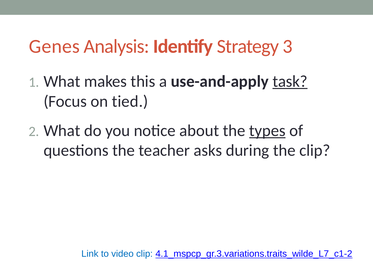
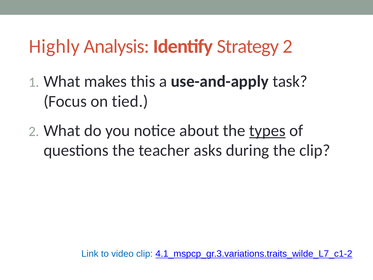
Genes: Genes -> Highly
Strategy 3: 3 -> 2
task underline: present -> none
